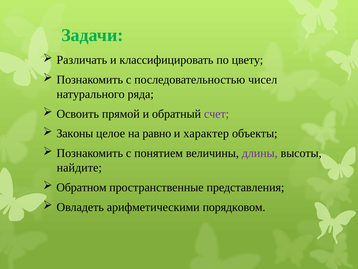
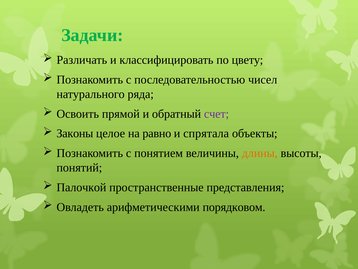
характер: характер -> спрятала
длины colour: purple -> orange
найдите: найдите -> понятий
Обратном: Обратном -> Палочкой
